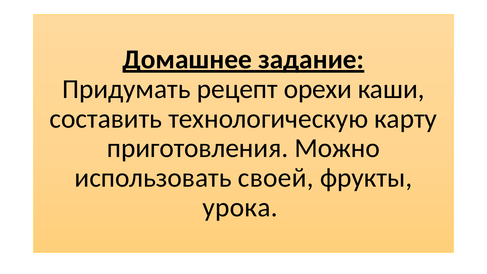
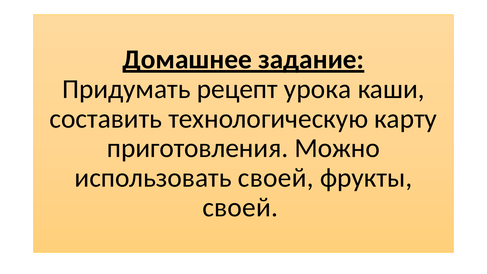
орехи: орехи -> урока
урока at (240, 207): урока -> своей
